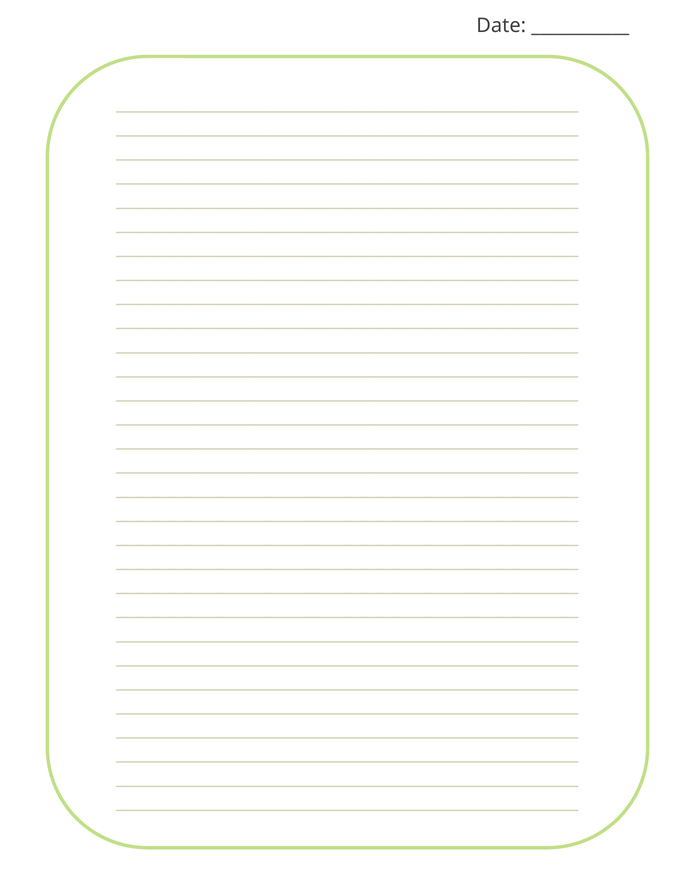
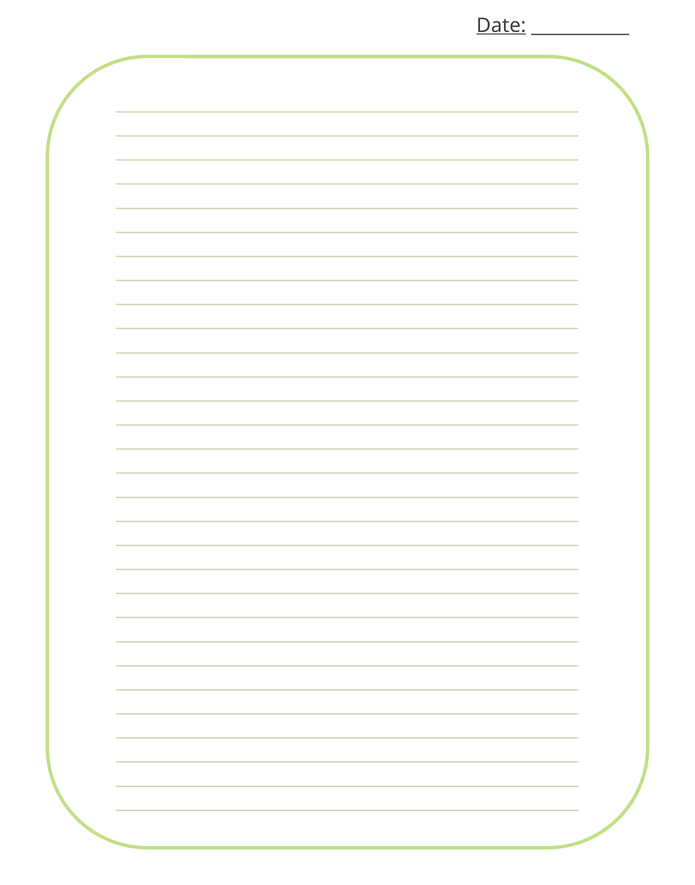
Date underline: none -> present
